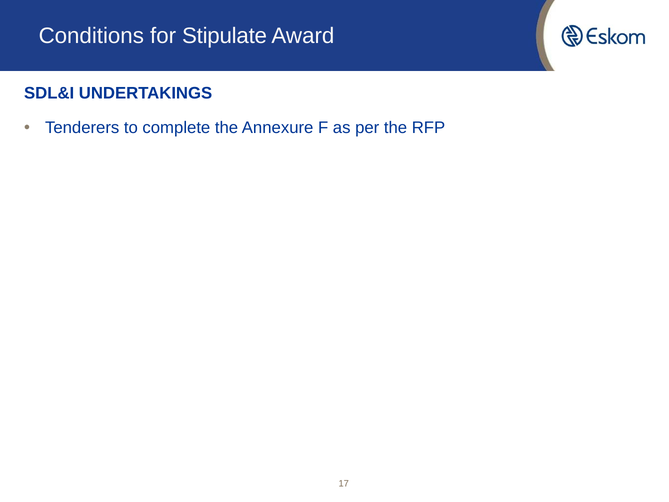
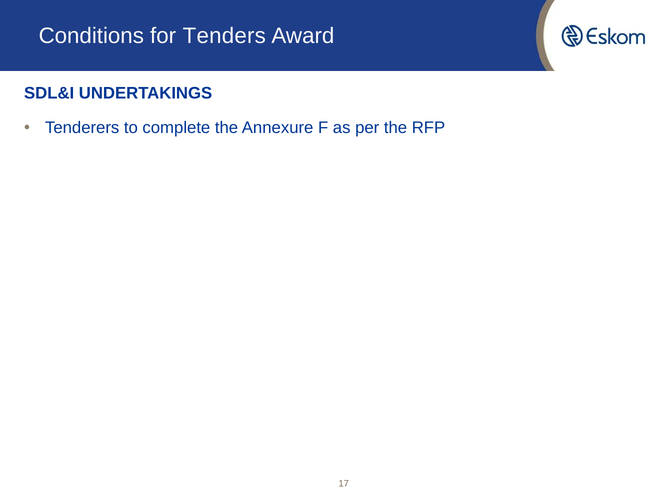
Stipulate: Stipulate -> Tenders
